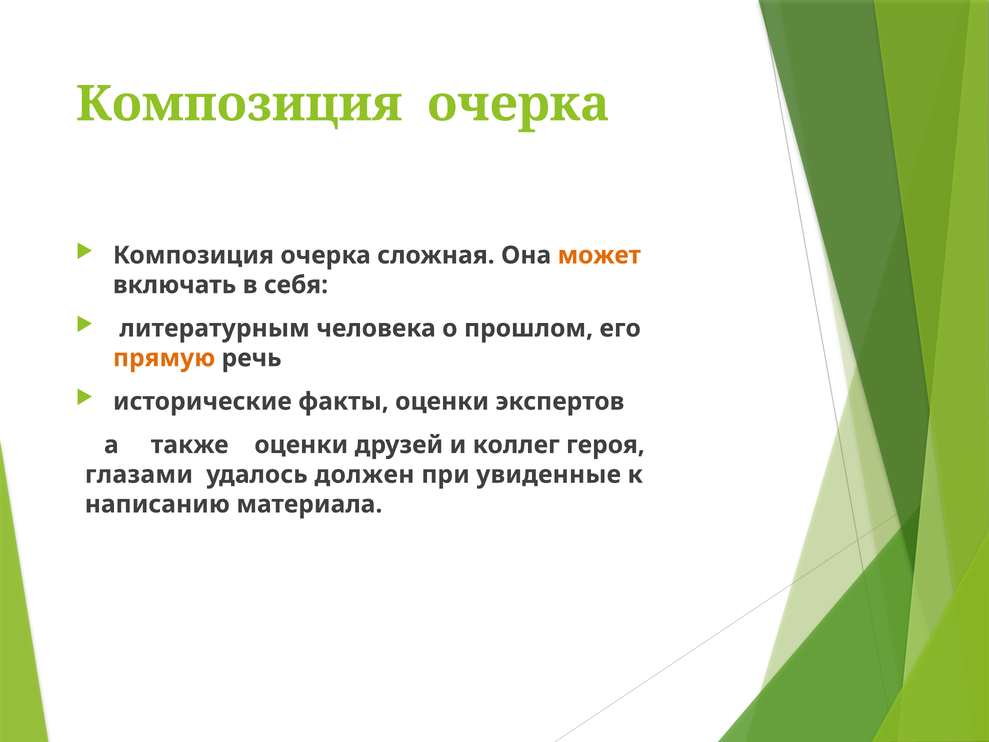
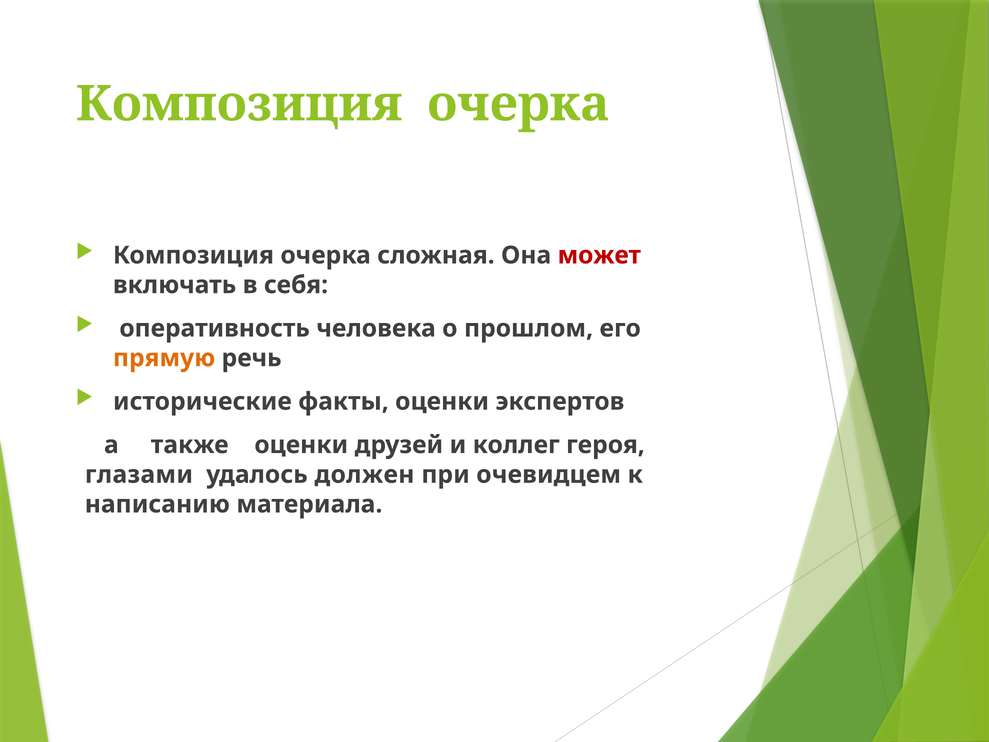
может colour: orange -> red
литературным: литературным -> оперативность
увиденные: увиденные -> очевидцем
